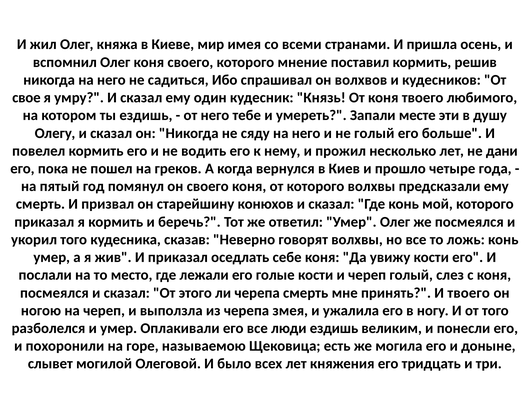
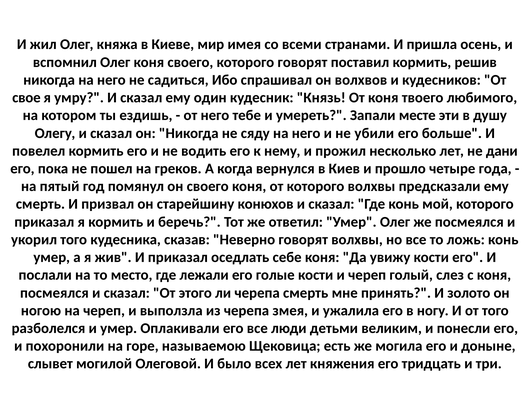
которого мнение: мнение -> говорят
не голый: голый -> убили
И твоего: твоего -> золото
люди ездишь: ездишь -> детьми
